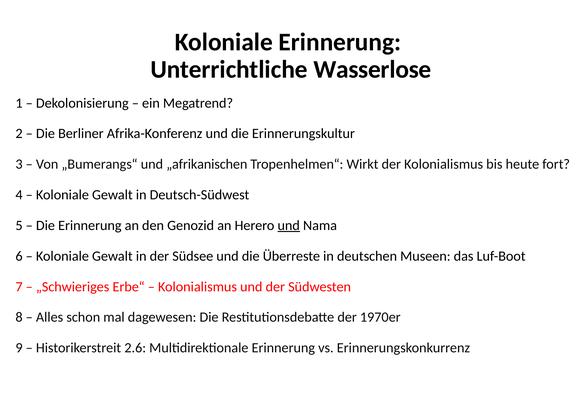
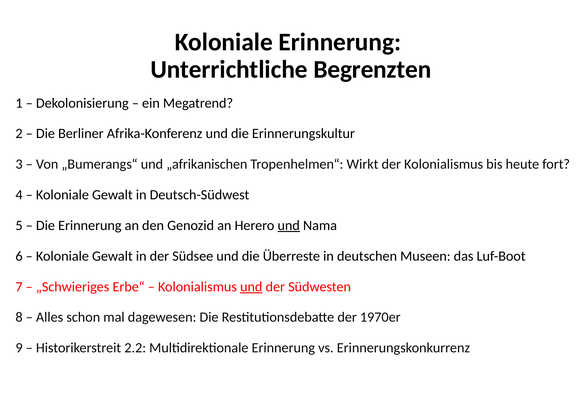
Wasserlose: Wasserlose -> Begrenzten
und at (251, 287) underline: none -> present
2.6: 2.6 -> 2.2
